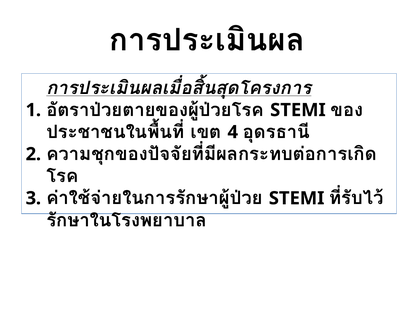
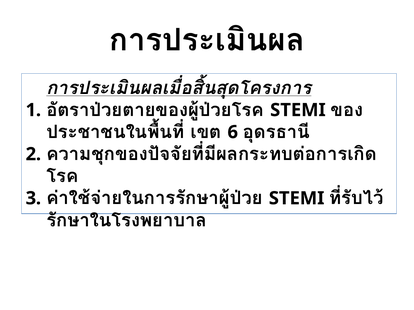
4: 4 -> 6
